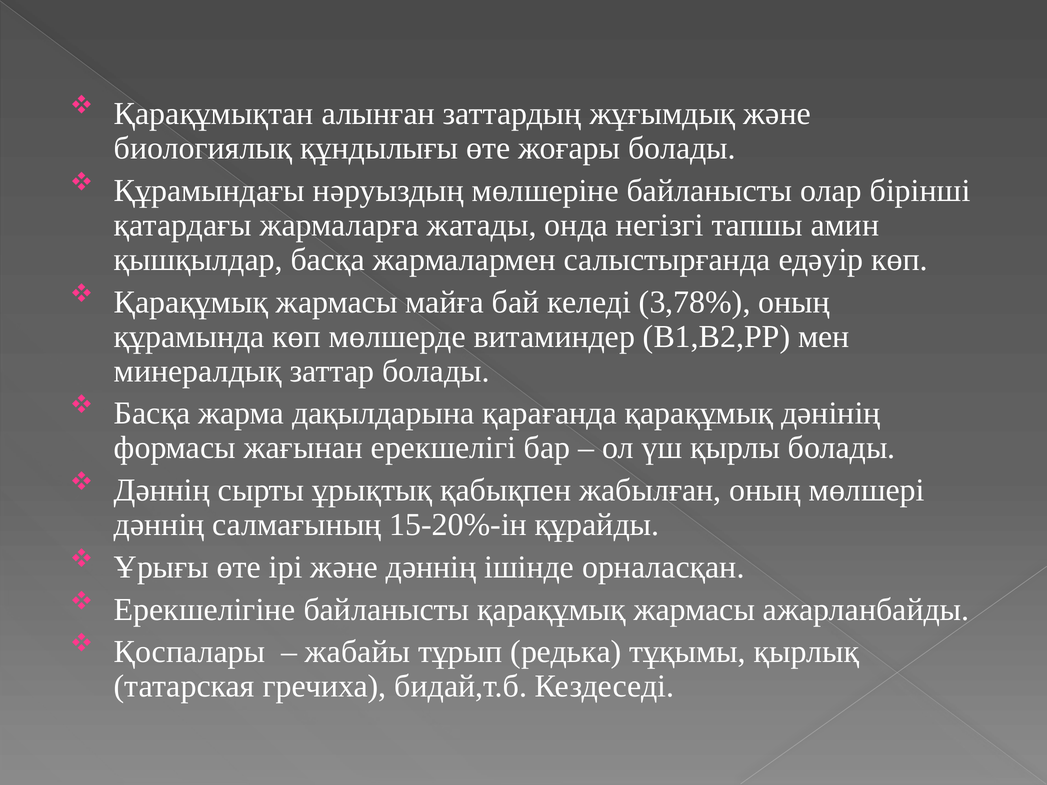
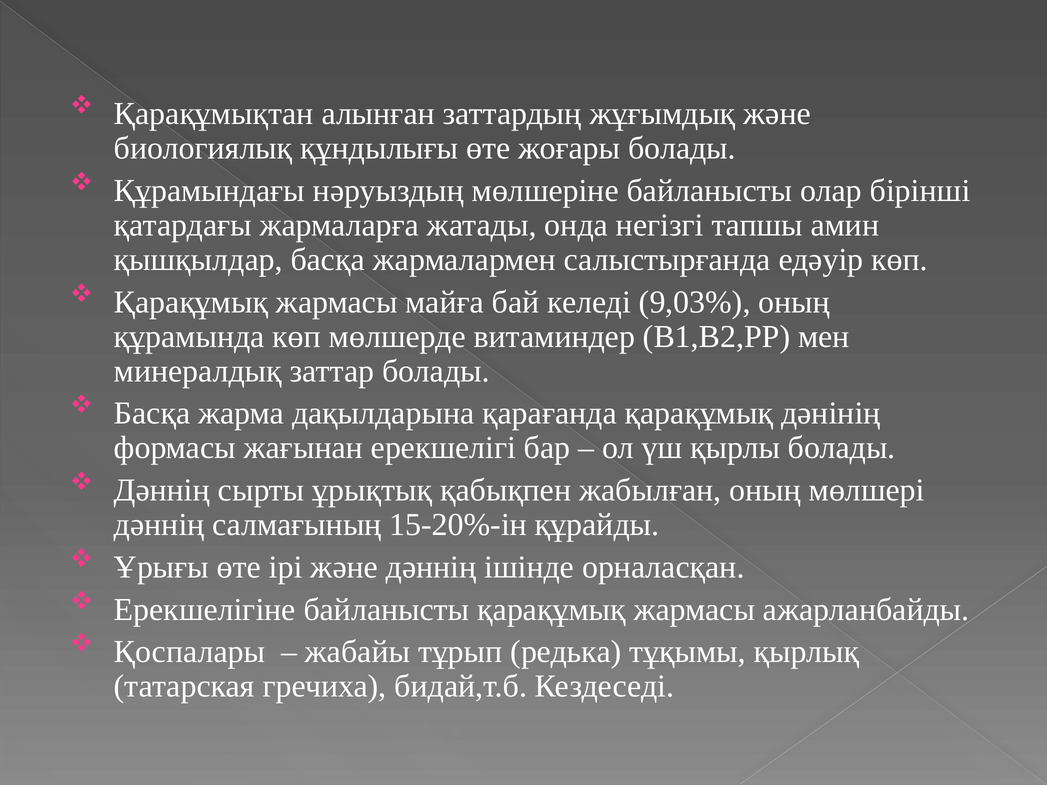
3,78%: 3,78% -> 9,03%
